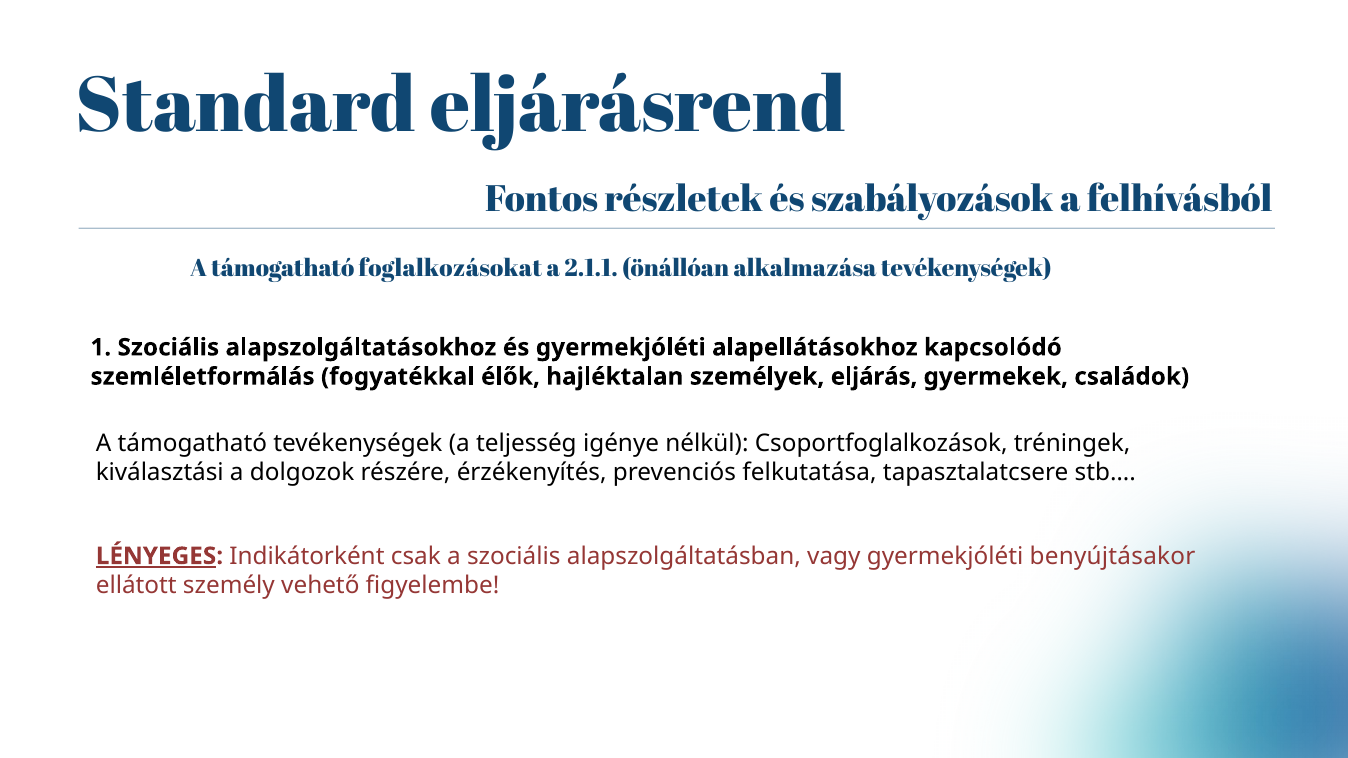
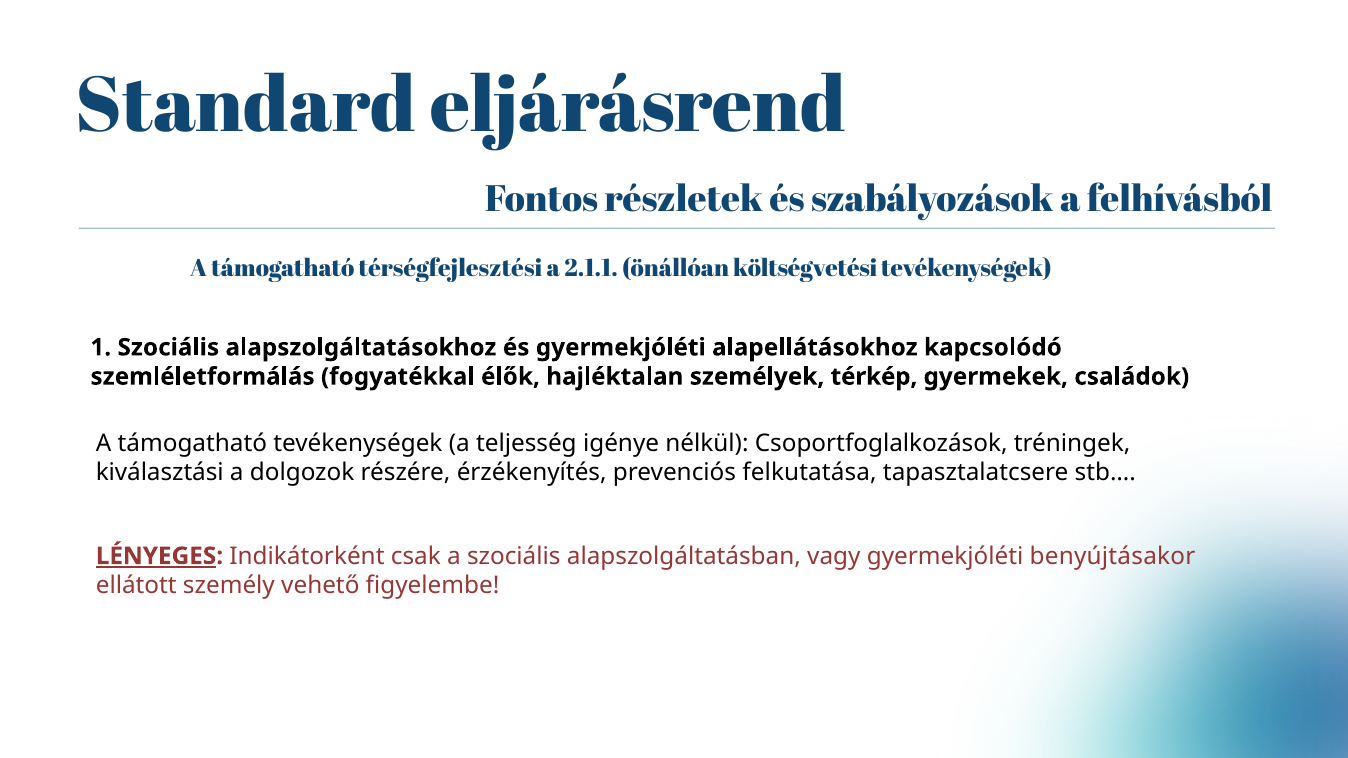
foglalkozásokat: foglalkozásokat -> térségfejlesztési
alkalmazása: alkalmazása -> költségvetési
eljárás: eljárás -> térkép
